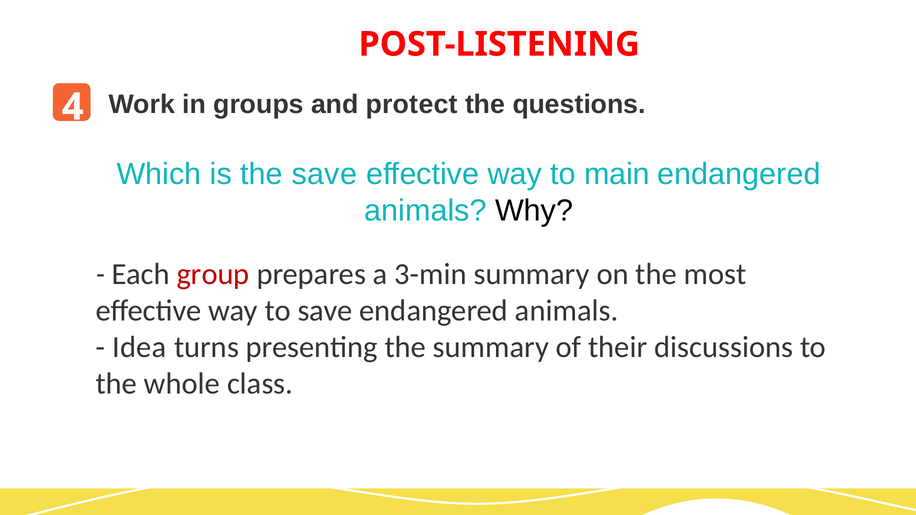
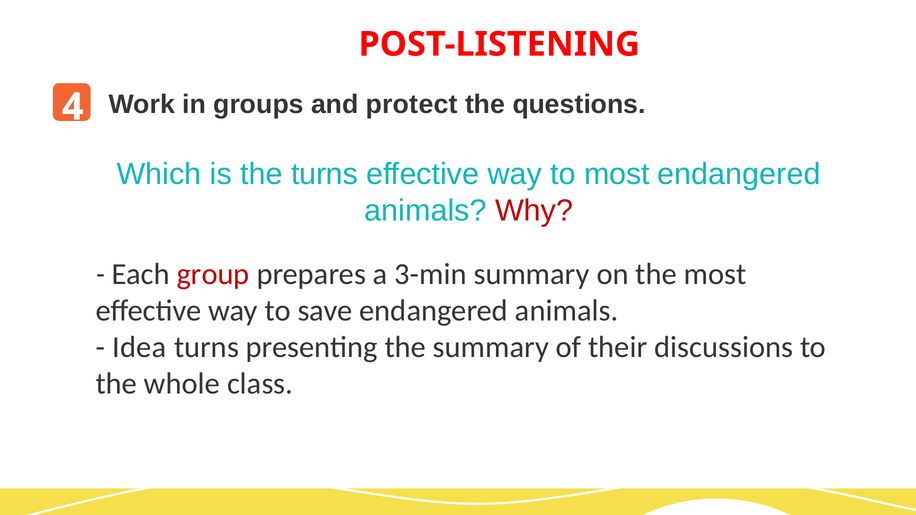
the save: save -> turns
to main: main -> most
Why colour: black -> red
